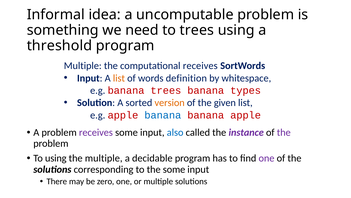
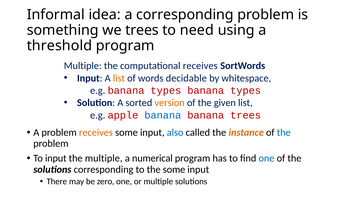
a uncomputable: uncomputable -> corresponding
we need: need -> trees
to trees: trees -> need
definition: definition -> decidable
e.g banana trees: trees -> types
banana apple: apple -> trees
receives at (96, 132) colour: purple -> orange
instance colour: purple -> orange
the at (284, 132) colour: purple -> blue
To using: using -> input
decidable: decidable -> numerical
one at (266, 158) colour: purple -> blue
